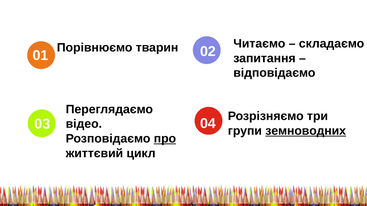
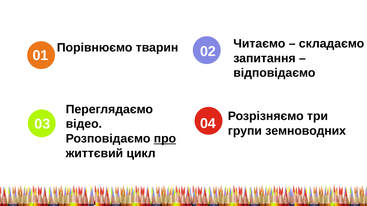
земноводних underline: present -> none
